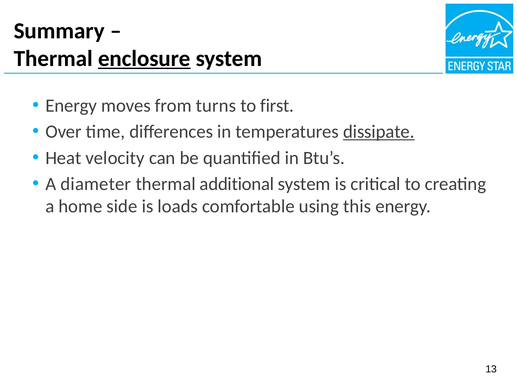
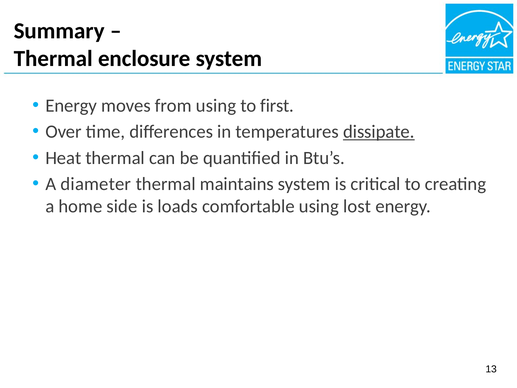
enclosure underline: present -> none
from turns: turns -> using
Heat velocity: velocity -> thermal
additional: additional -> maintains
this: this -> lost
